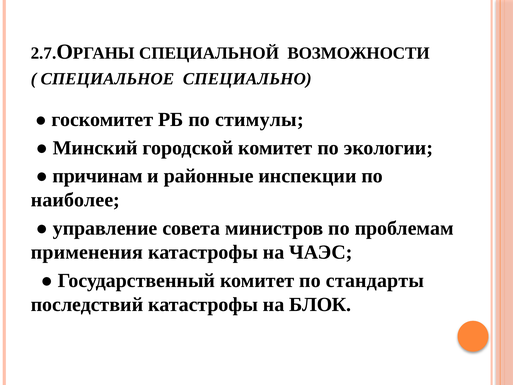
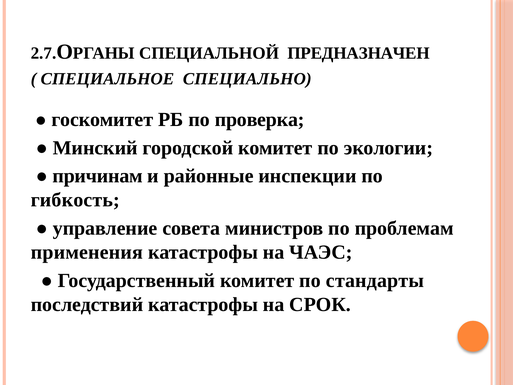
ВОЗМОЖНОСТИ: ВОЗМОЖНОСТИ -> ПРЕДНАЗНАЧЕН
стимулы: стимулы -> проверка
наиболее: наиболее -> гибкость
БЛОК: БЛОК -> СРОК
